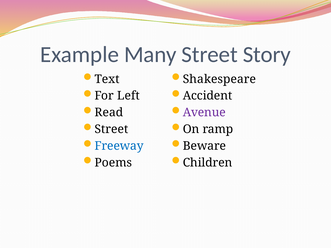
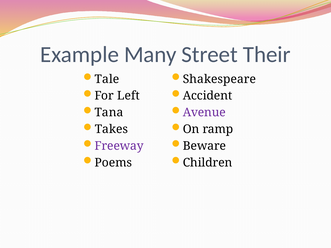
Story: Story -> Their
Text: Text -> Tale
Read: Read -> Tana
Street at (111, 129): Street -> Takes
Freeway colour: blue -> purple
